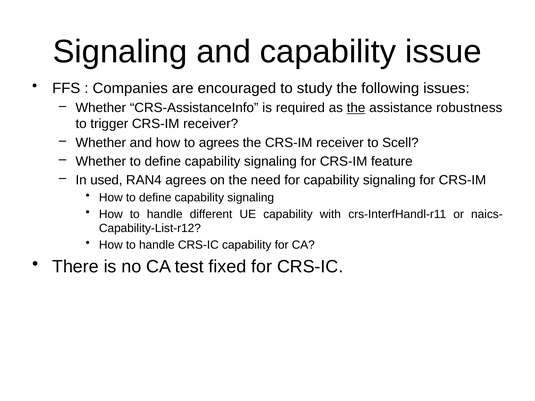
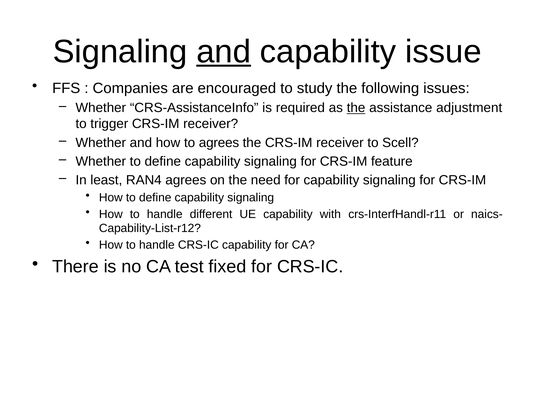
and at (224, 52) underline: none -> present
robustness: robustness -> adjustment
used: used -> least
